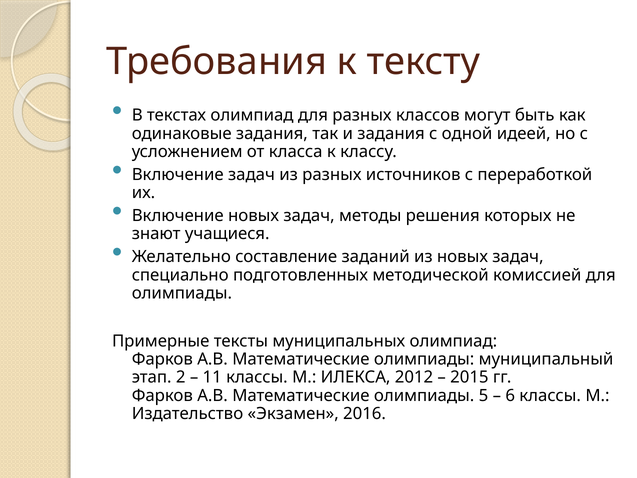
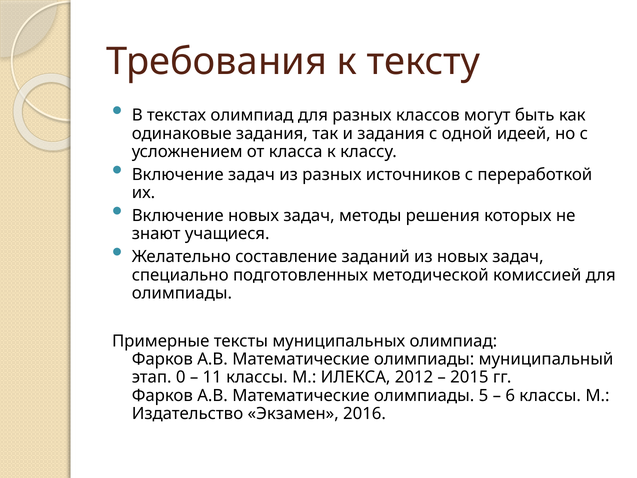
2: 2 -> 0
